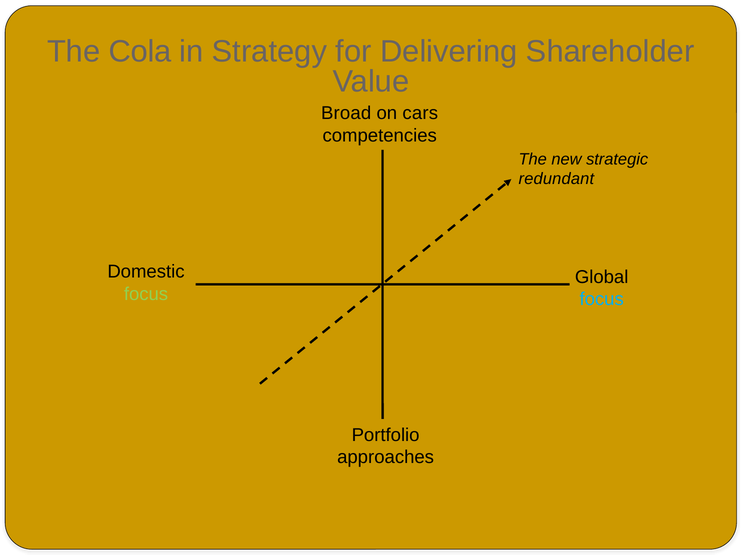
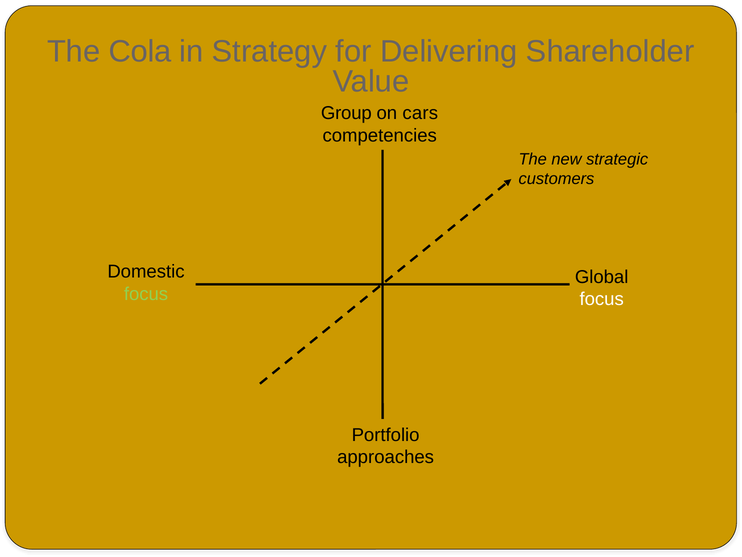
Broad: Broad -> Group
redundant: redundant -> customers
focus at (602, 299) colour: light blue -> white
